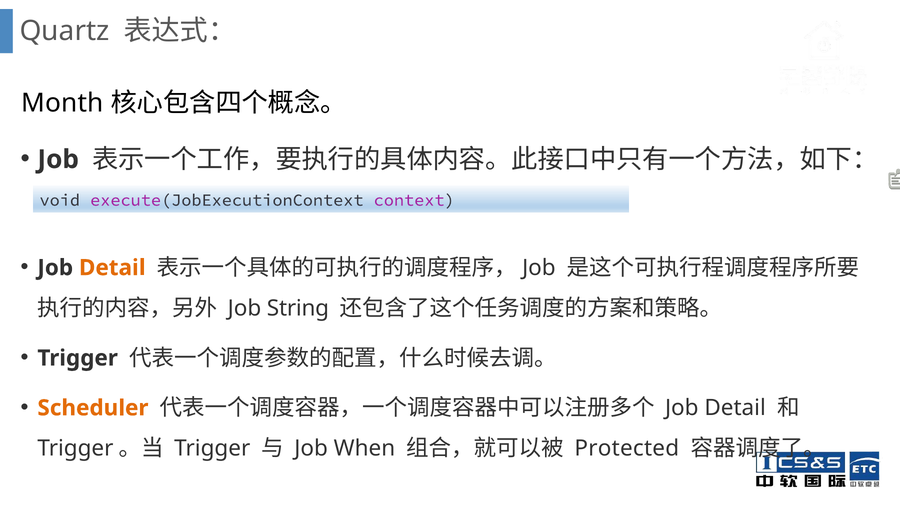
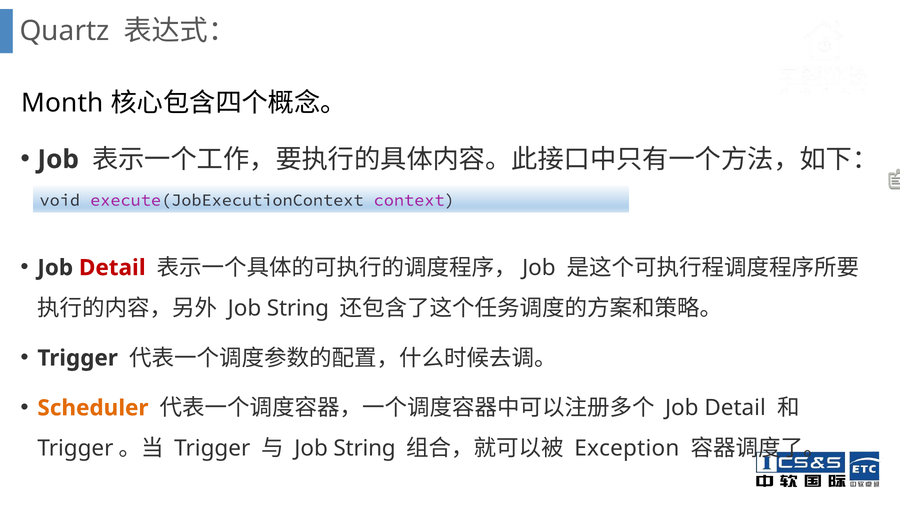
Detail at (112, 268) colour: orange -> red
When at (364, 449): When -> String
Protected: Protected -> Exception
